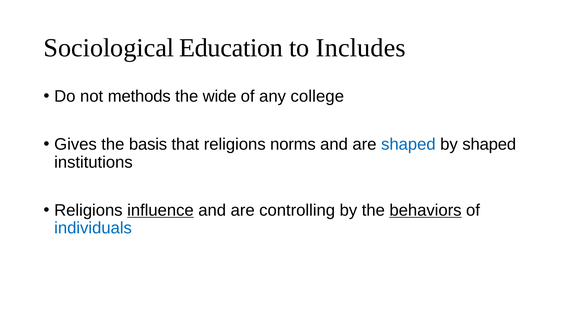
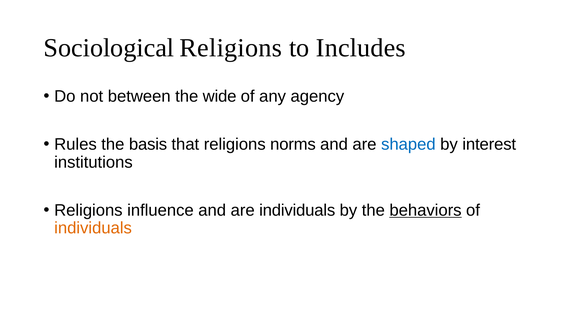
Sociological Education: Education -> Religions
methods: methods -> between
college: college -> agency
Gives: Gives -> Rules
by shaped: shaped -> interest
influence underline: present -> none
are controlling: controlling -> individuals
individuals at (93, 228) colour: blue -> orange
